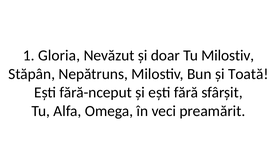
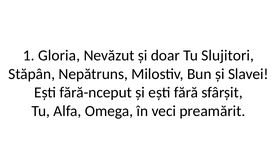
Tu Milostiv: Milostiv -> Slujitori
Toată: Toată -> Slavei
